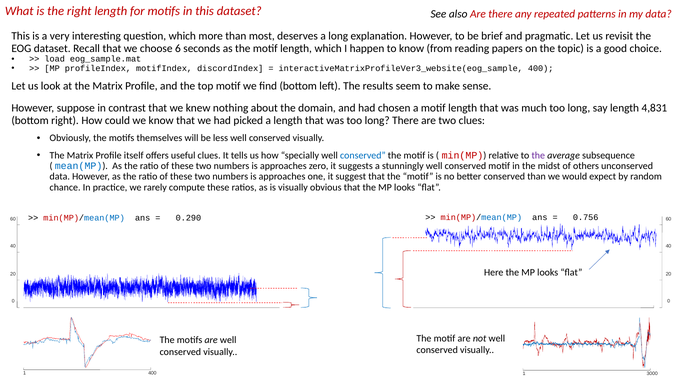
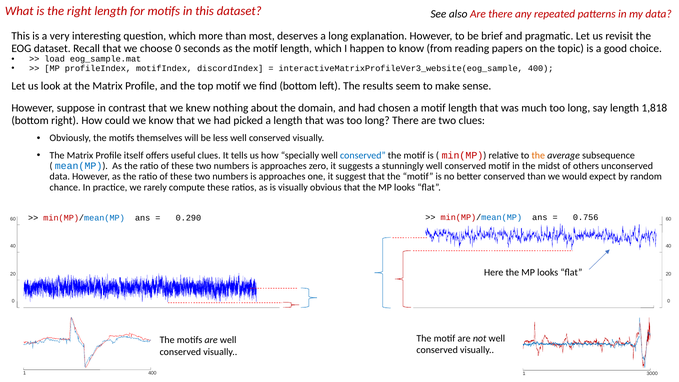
choose 6: 6 -> 0
4,831: 4,831 -> 1,818
the at (538, 155) colour: purple -> orange
